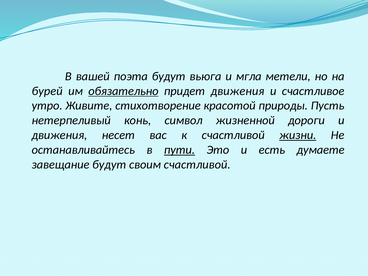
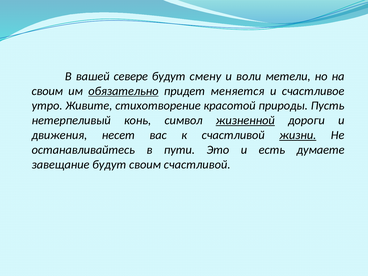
поэта: поэта -> севере
вьюга: вьюга -> смену
мгла: мгла -> воли
бурей at (47, 91): бурей -> своим
придет движения: движения -> меняется
жизненной underline: none -> present
пути underline: present -> none
